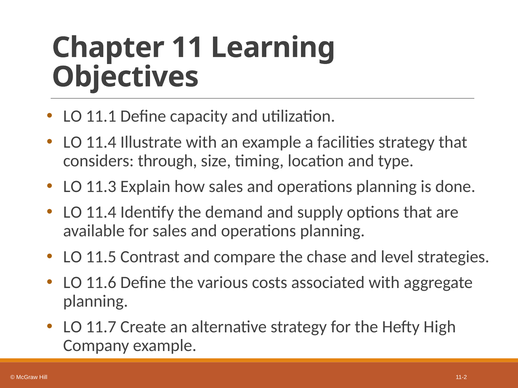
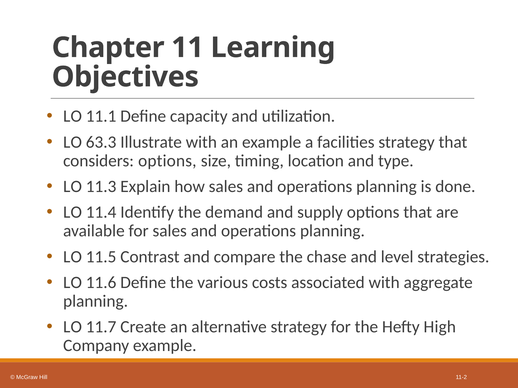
11.4 at (101, 142): 11.4 -> 63.3
considers through: through -> options
